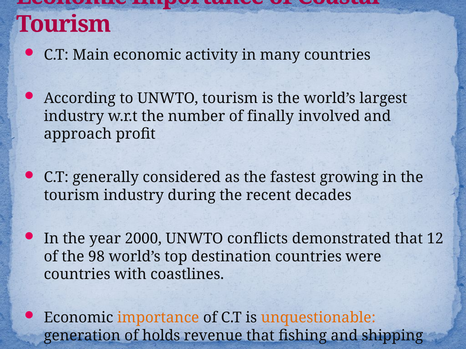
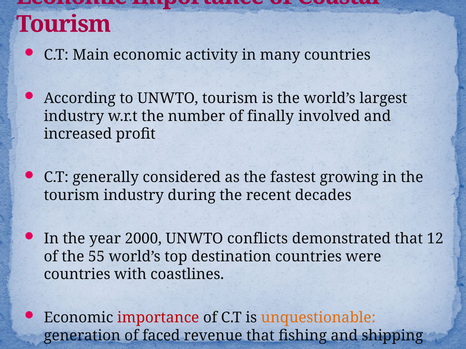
approach: approach -> increased
98: 98 -> 55
importance at (158, 318) colour: orange -> red
holds: holds -> faced
